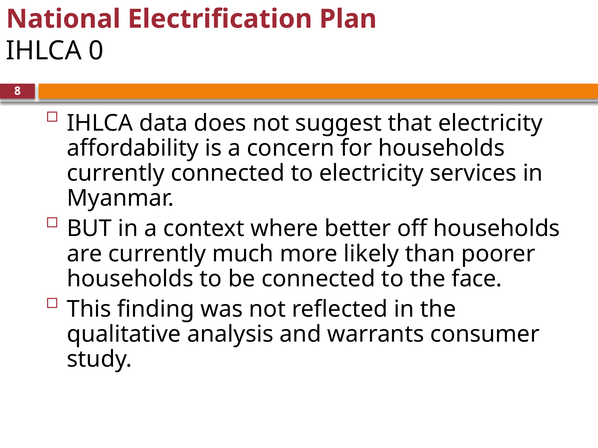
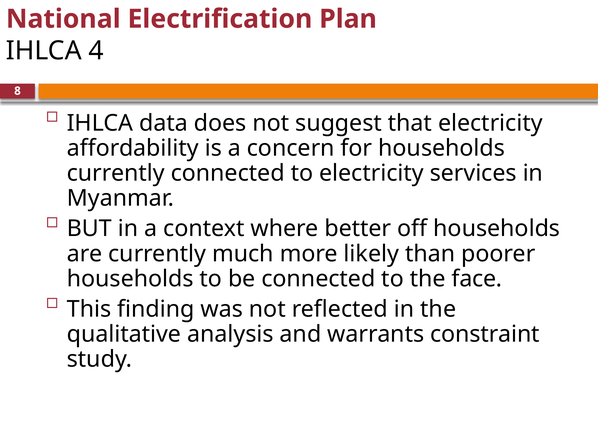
0: 0 -> 4
consumer: consumer -> constraint
